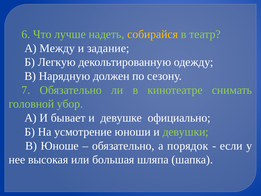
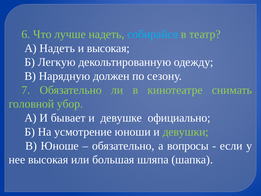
собирайся colour: yellow -> light blue
А Между: Между -> Надеть
и задание: задание -> высокая
порядок: порядок -> вопросы
